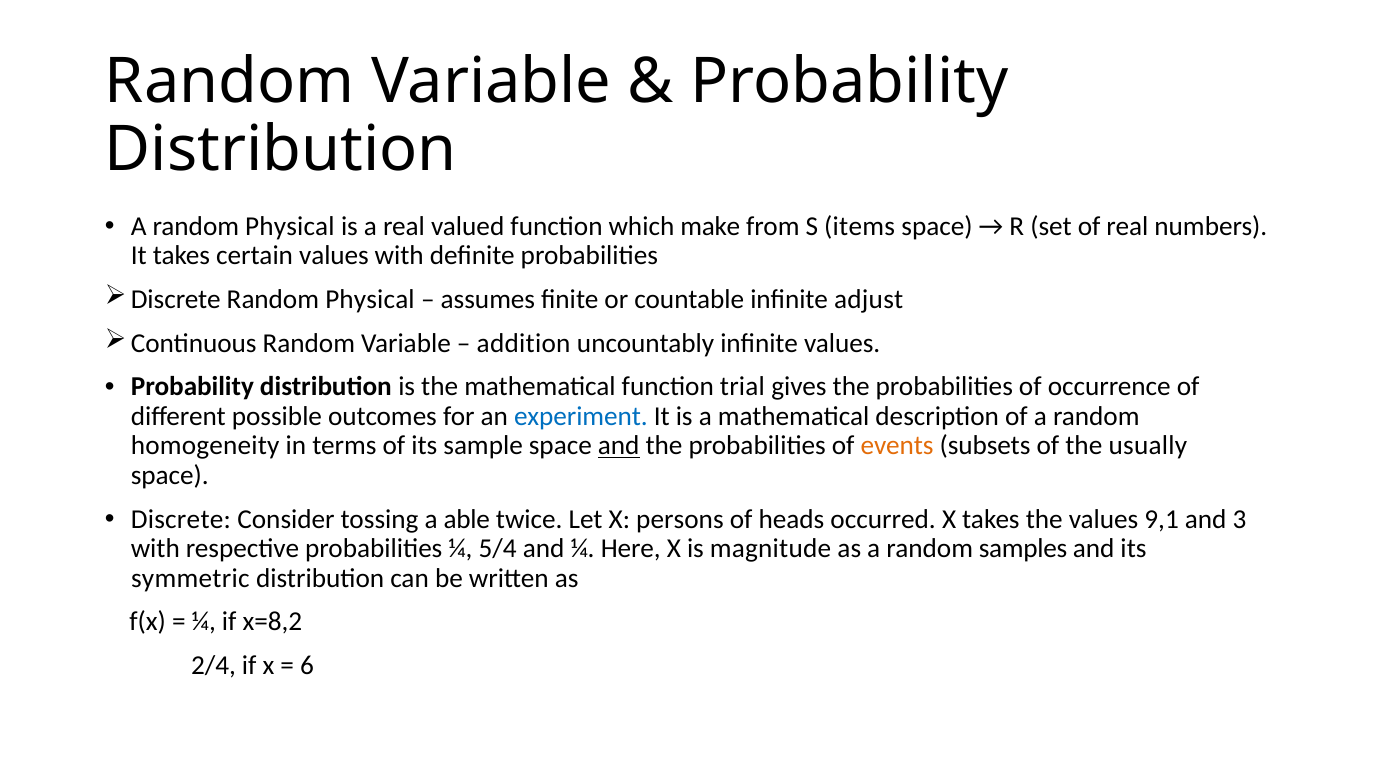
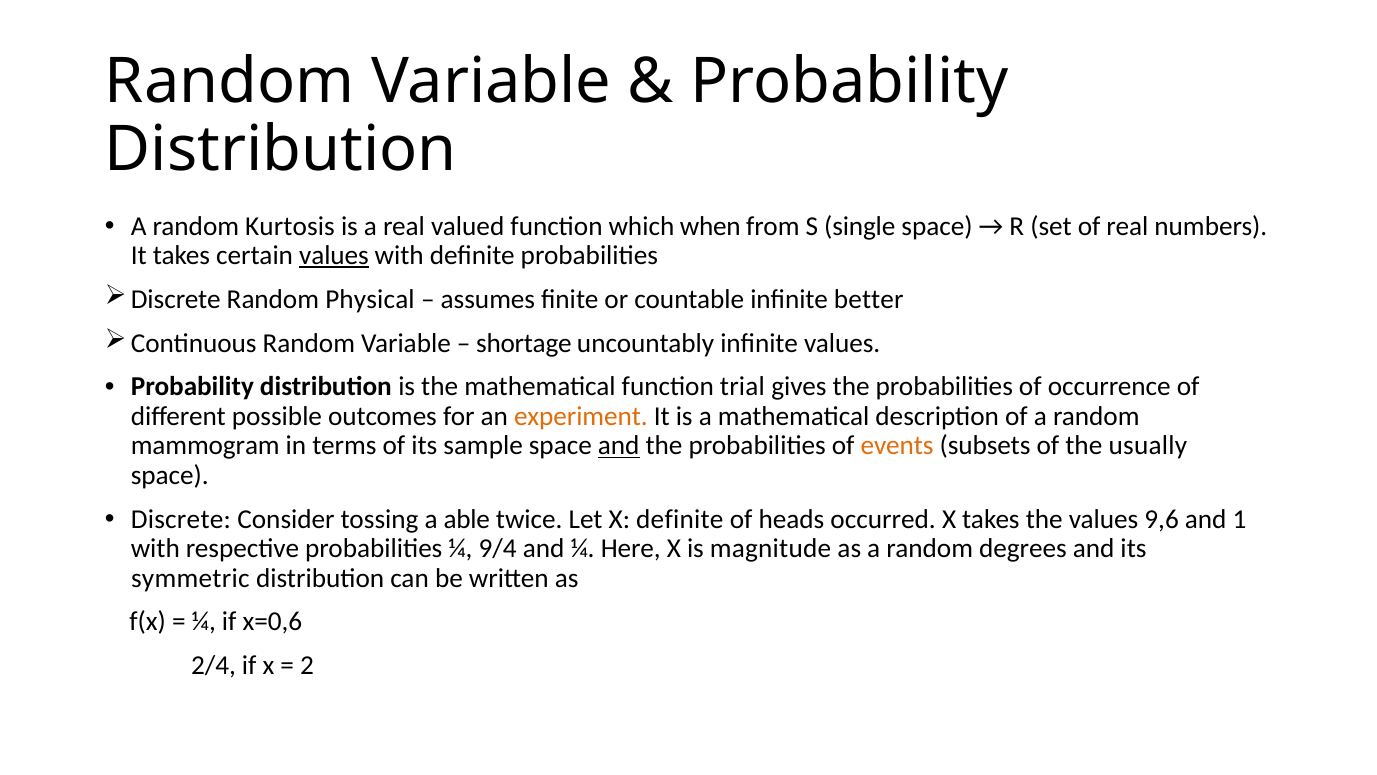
A random Physical: Physical -> Kurtosis
make: make -> when
items: items -> single
values at (334, 255) underline: none -> present
adjust: adjust -> better
addition: addition -> shortage
experiment colour: blue -> orange
homogeneity: homogeneity -> mammogram
X persons: persons -> definite
9,1: 9,1 -> 9,6
3: 3 -> 1
5/4: 5/4 -> 9/4
samples: samples -> degrees
x=8,2: x=8,2 -> x=0,6
6: 6 -> 2
